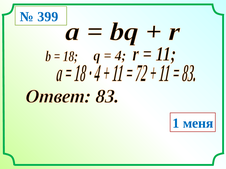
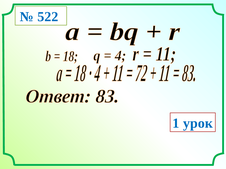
399: 399 -> 522
меня: меня -> урок
